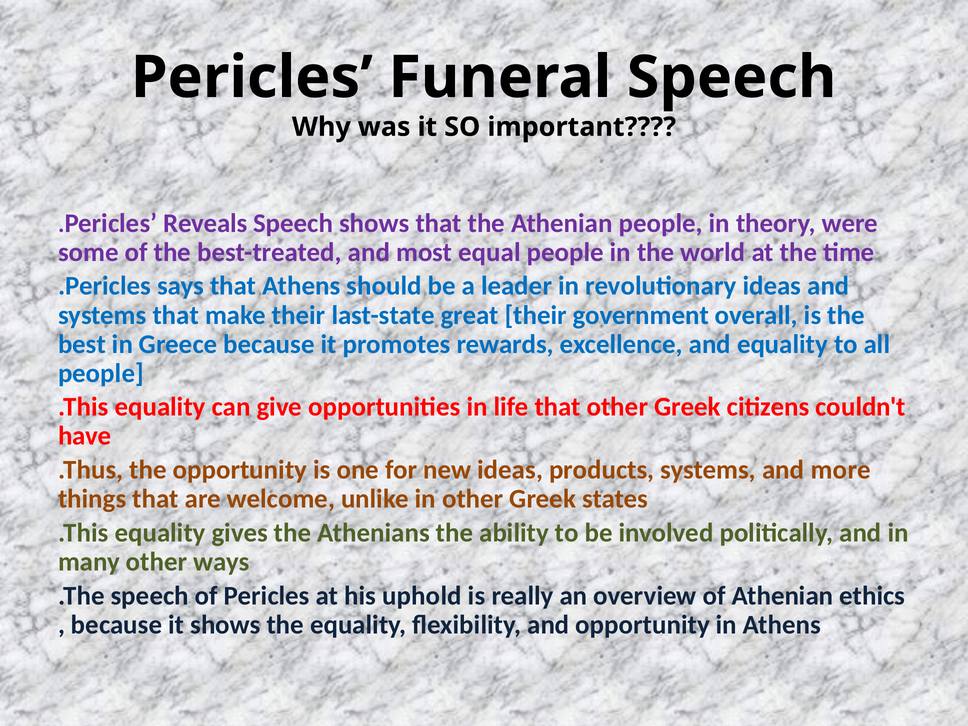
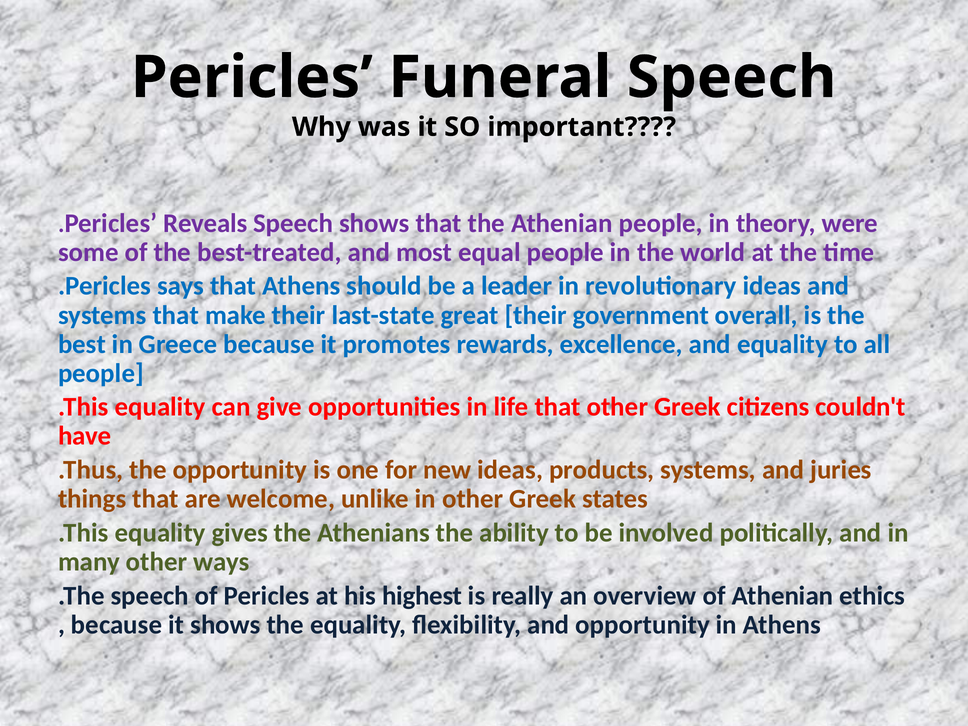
more: more -> juries
uphold: uphold -> highest
